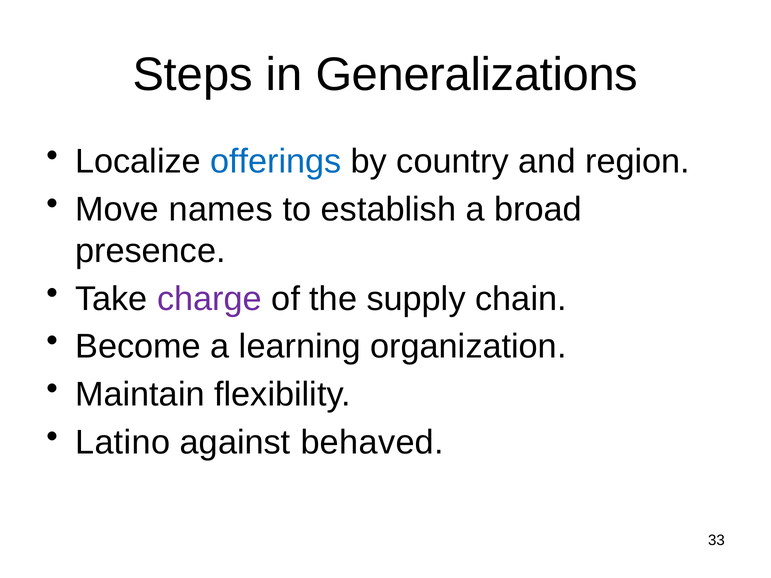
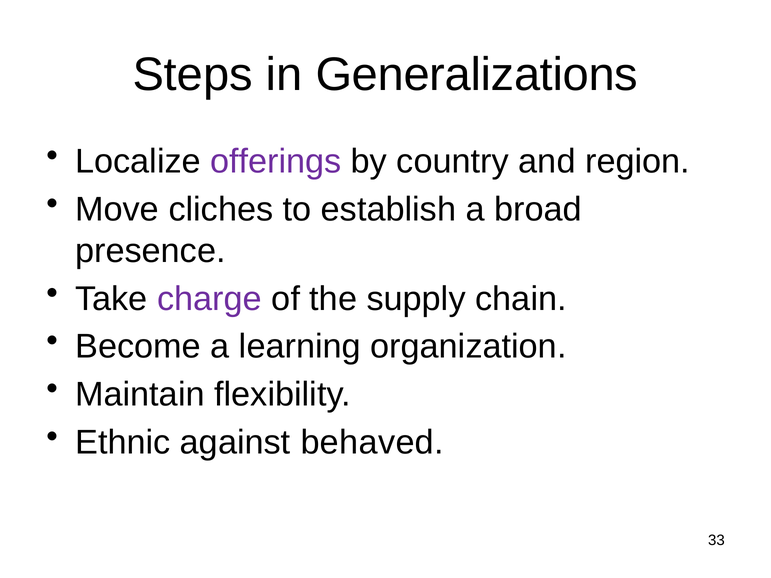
offerings colour: blue -> purple
names: names -> cliches
Latino: Latino -> Ethnic
